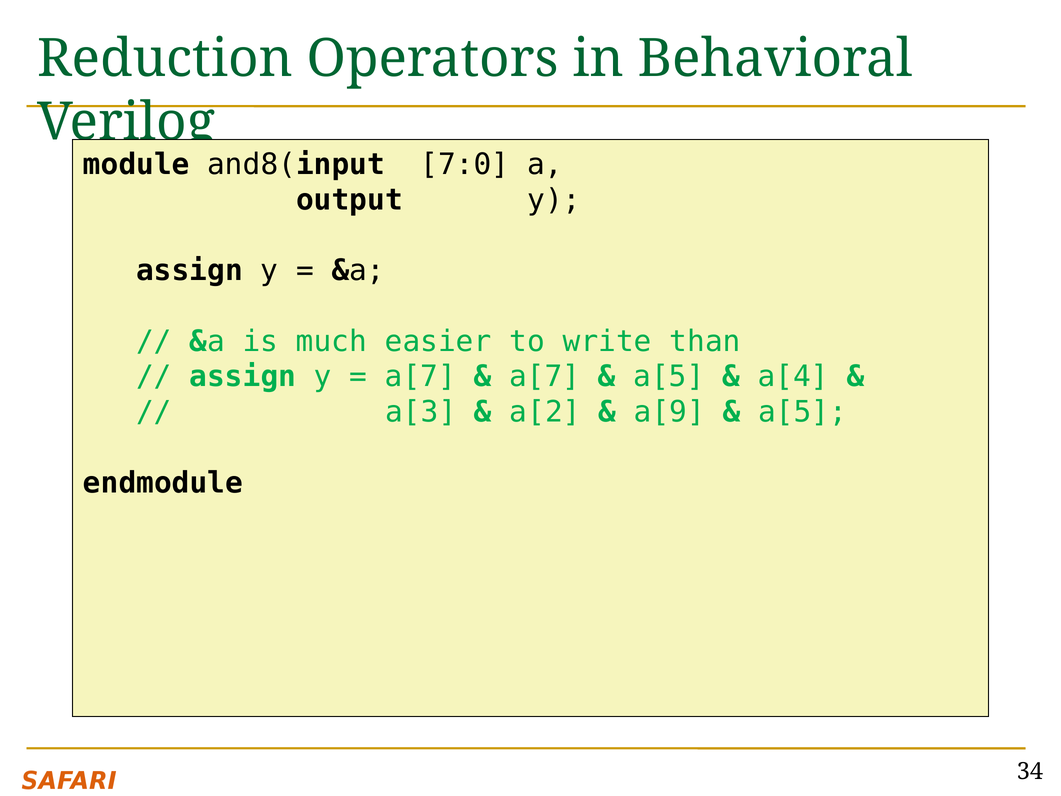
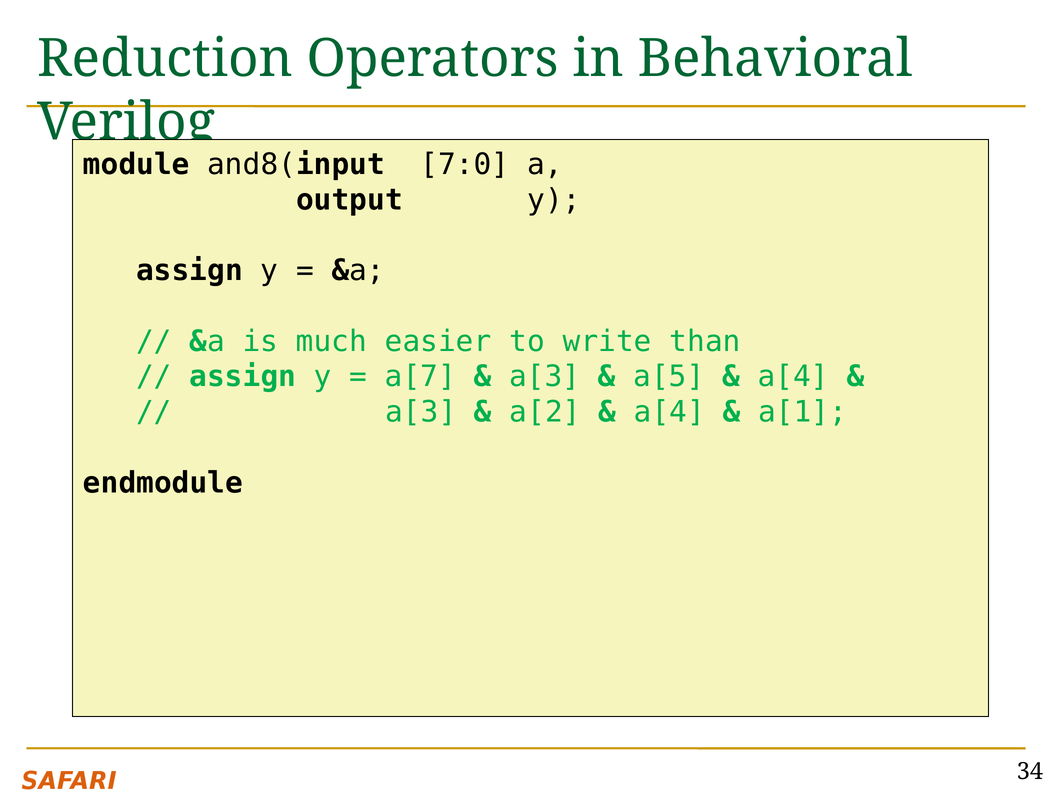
a[7 at (545, 377): a[7 -> a[3
a[9 at (669, 412): a[9 -> a[4
a[5 at (803, 412): a[5 -> a[1
